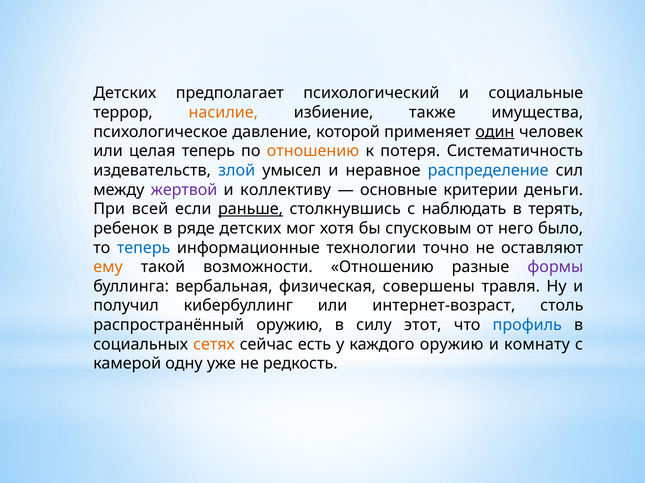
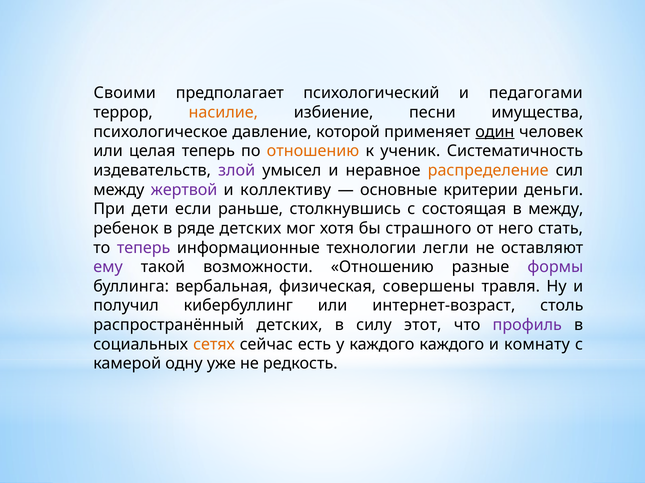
Детских at (125, 93): Детских -> Своими
социальные: социальные -> педагогами
также: также -> песни
потеря: потеря -> ученик
злой colour: blue -> purple
распределение colour: blue -> orange
всей: всей -> дети
раньше underline: present -> none
наблюдать: наблюдать -> состоящая
в терять: терять -> между
спусковым: спусковым -> страшного
было: было -> стать
теперь at (144, 248) colour: blue -> purple
точно: точно -> легли
ему colour: orange -> purple
распространённый оружию: оружию -> детских
профиль colour: blue -> purple
каждого оружию: оружию -> каждого
